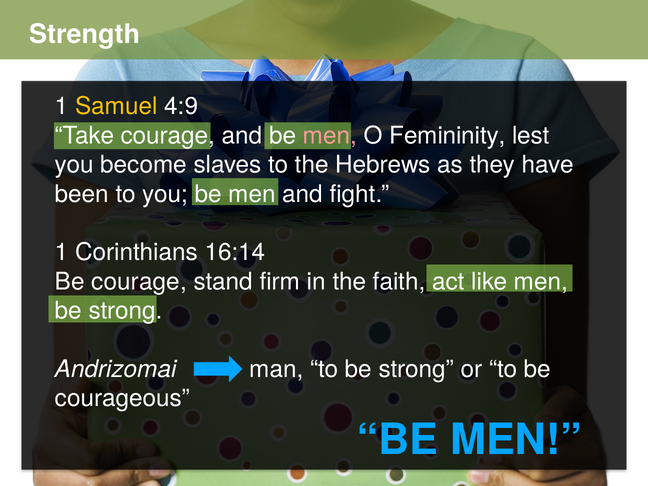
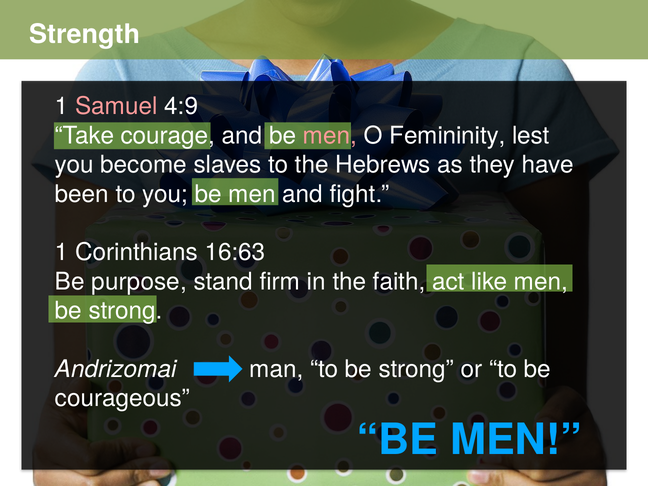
Samuel colour: yellow -> pink
16:14: 16:14 -> 16:63
Be courage: courage -> purpose
